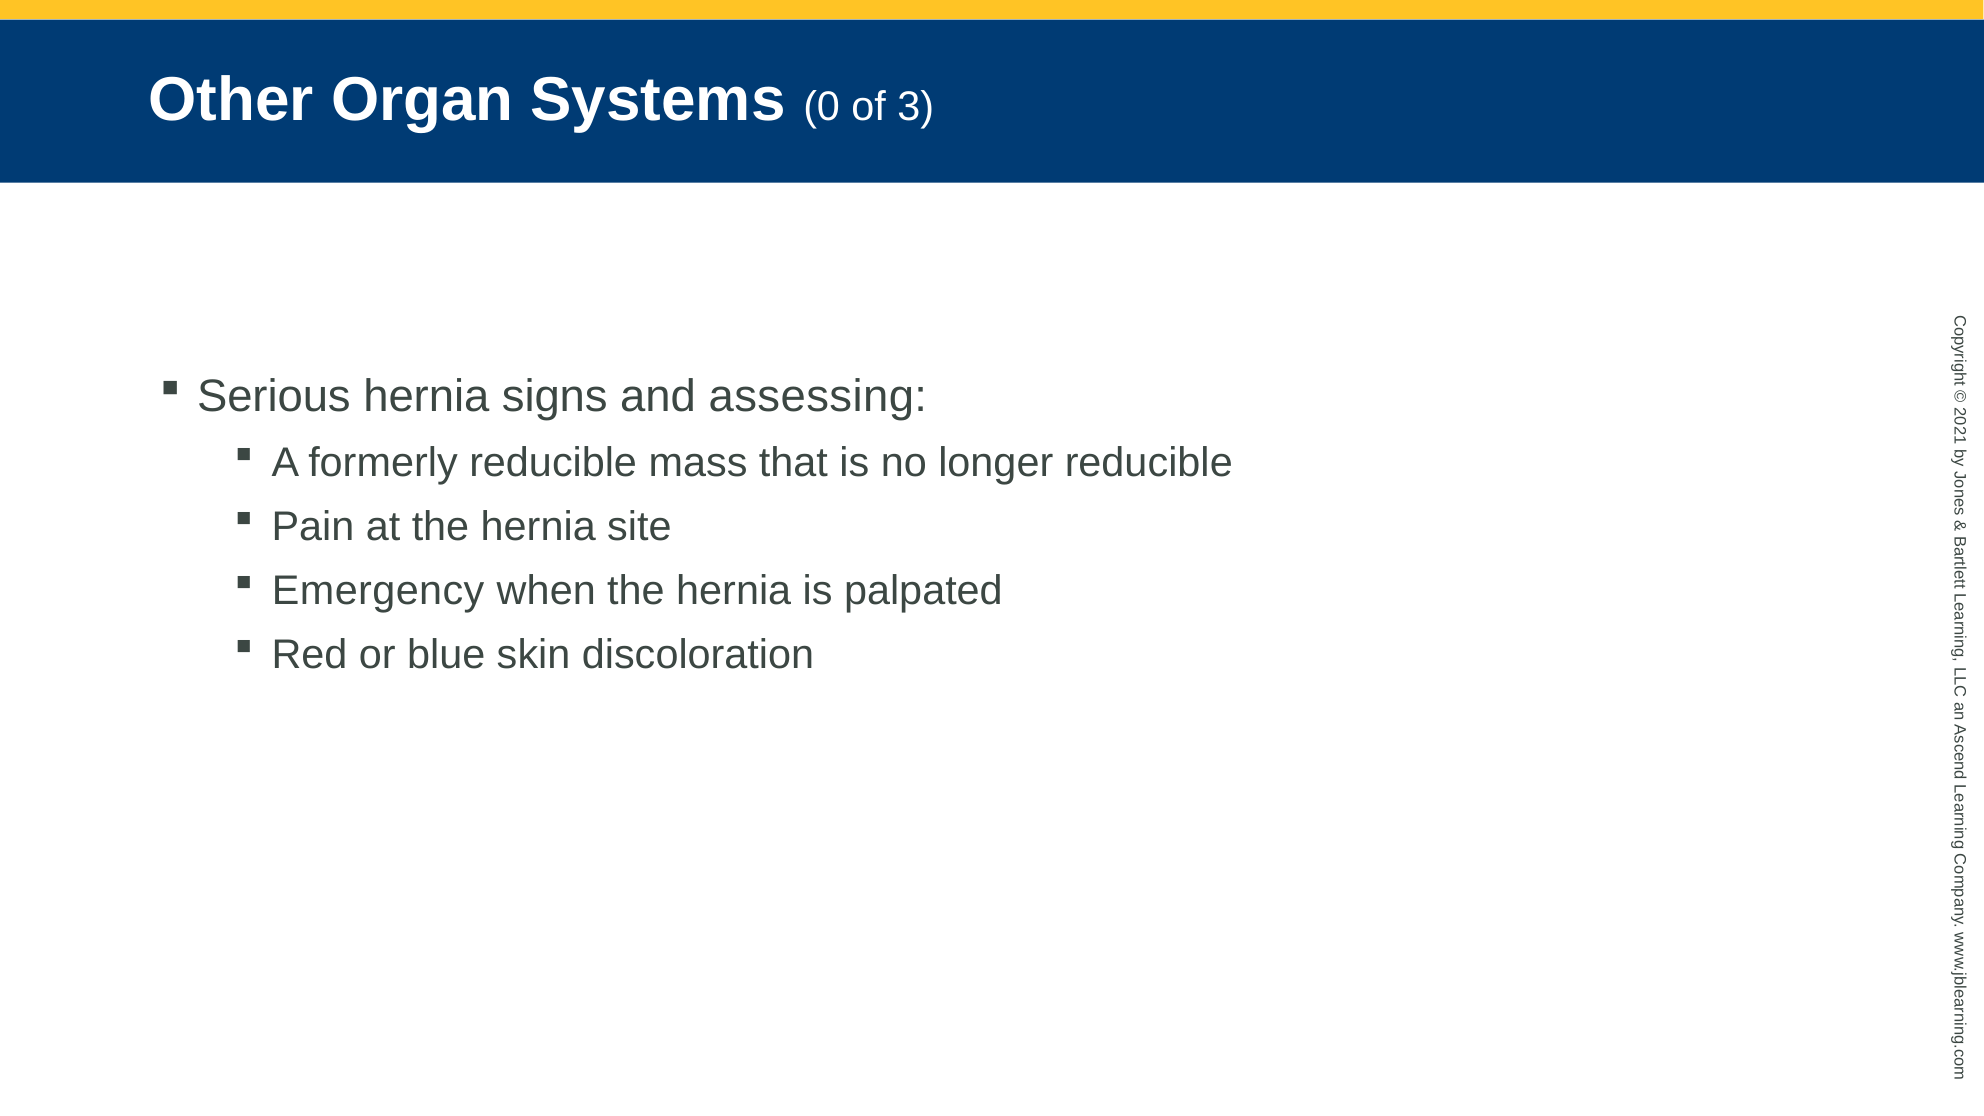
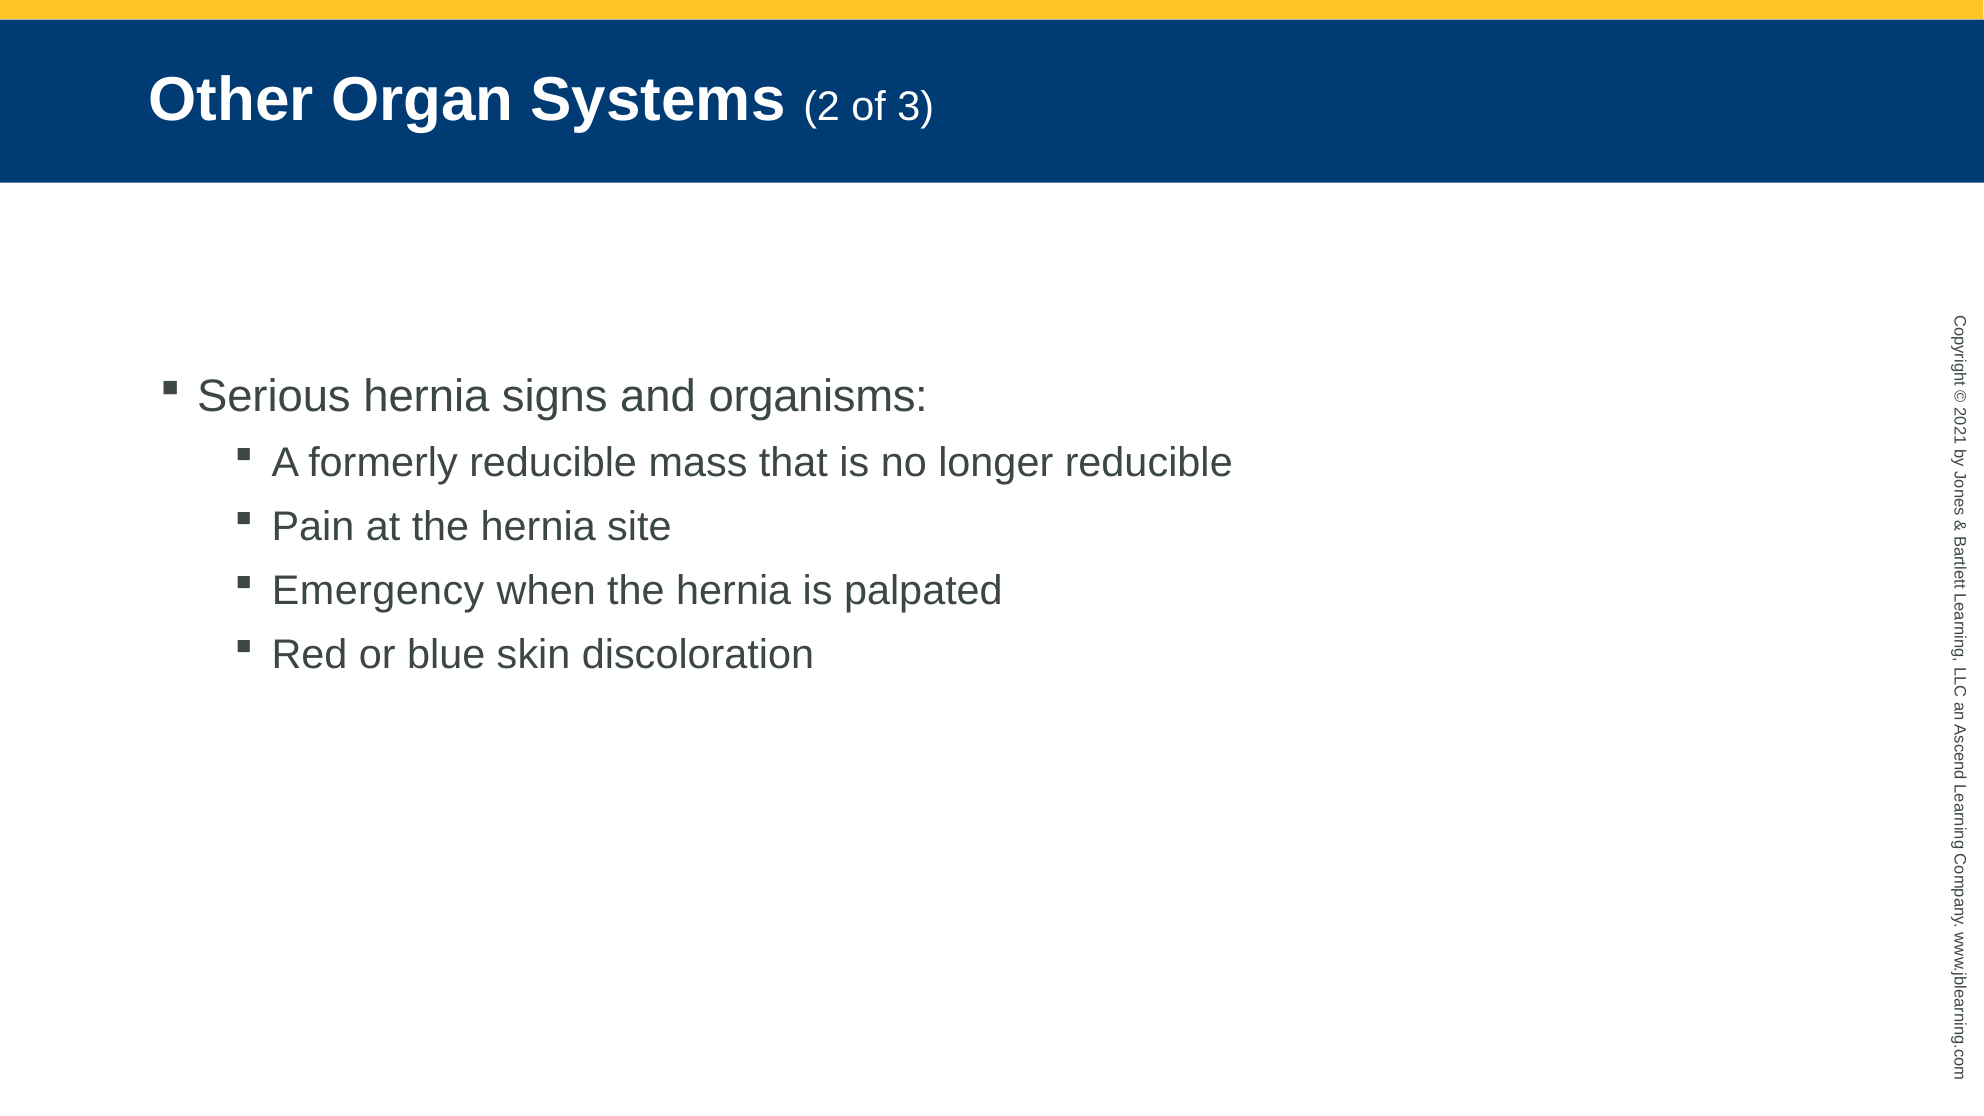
Systems 0: 0 -> 2
assessing: assessing -> organisms
